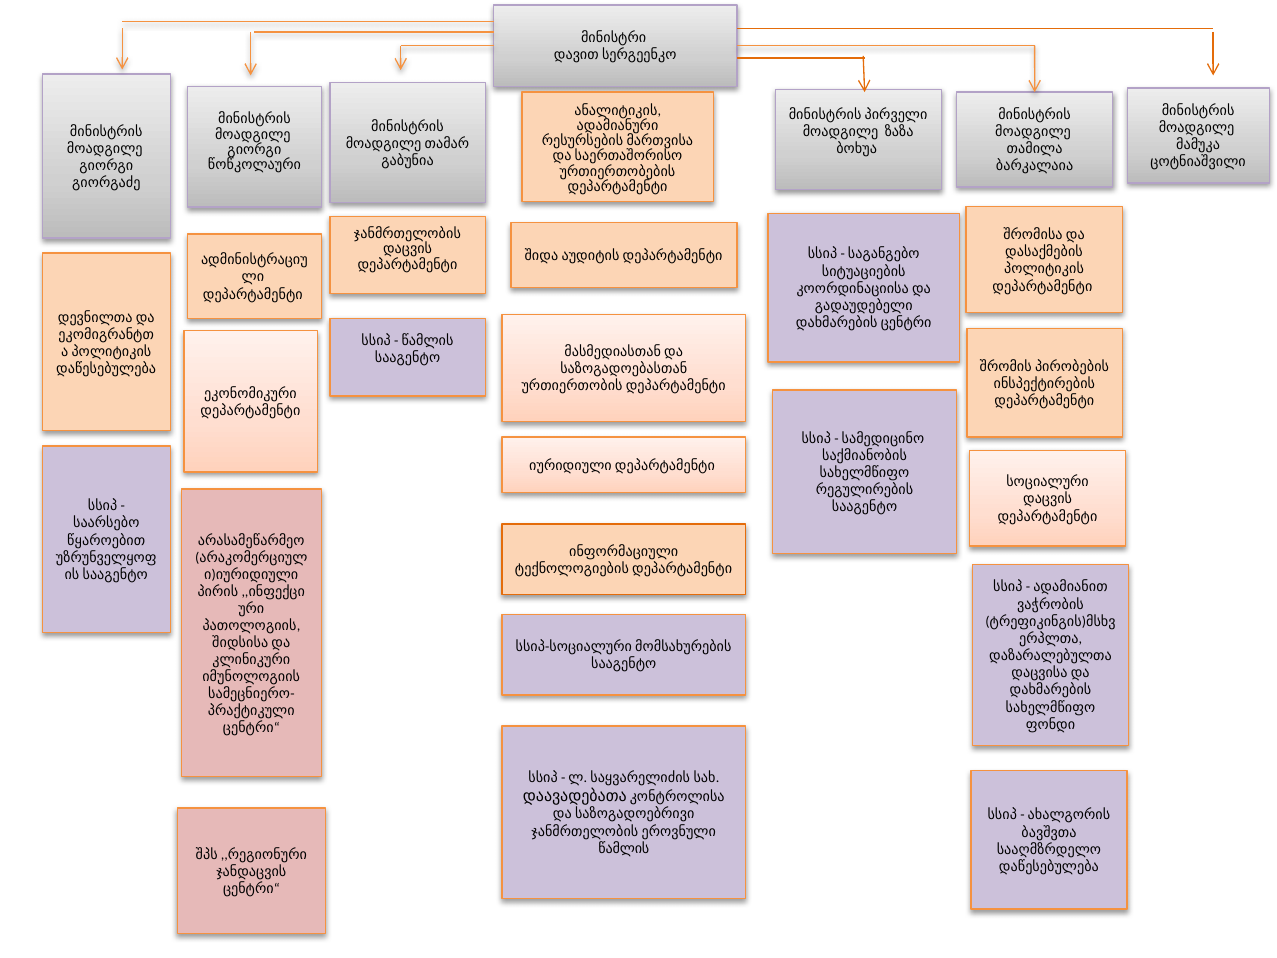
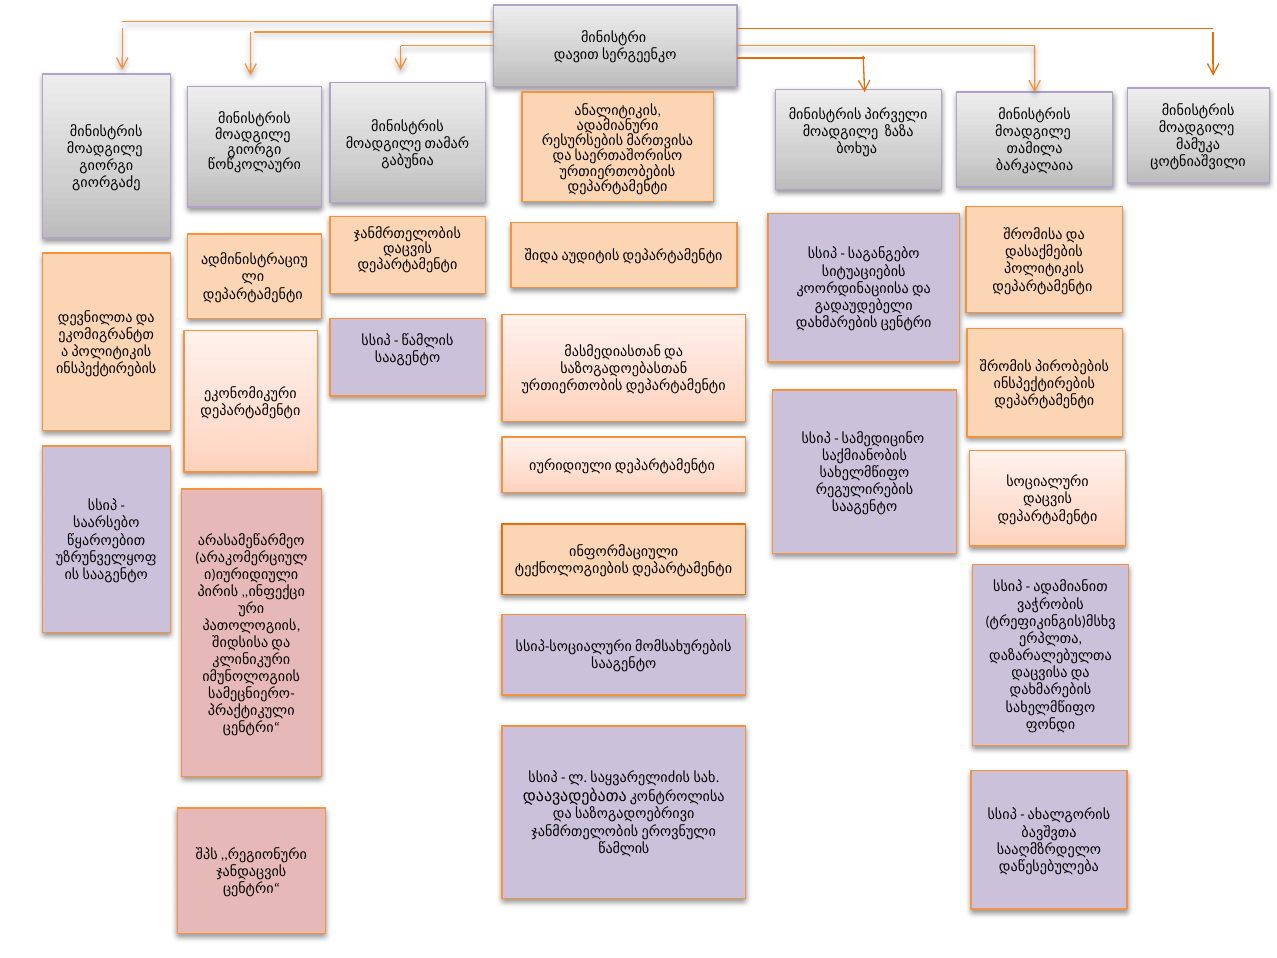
დაწესებულება at (106, 368): დაწესებულება -> ინსპექტირების
